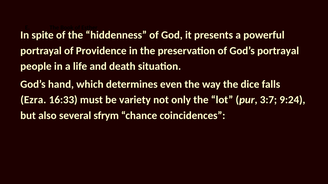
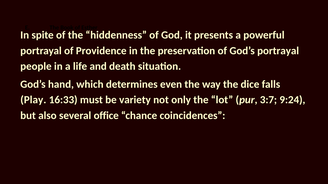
Ezra: Ezra -> Play
sfrym: sfrym -> office
